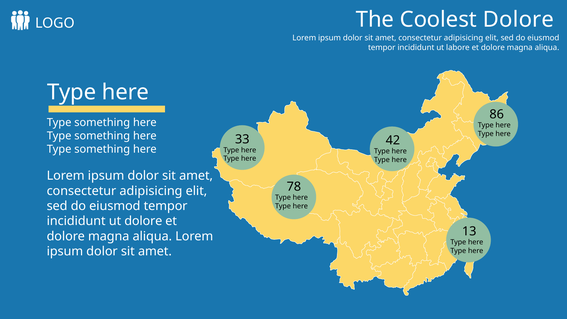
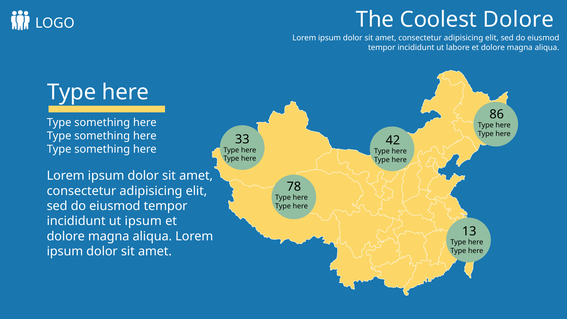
ut dolore: dolore -> ipsum
